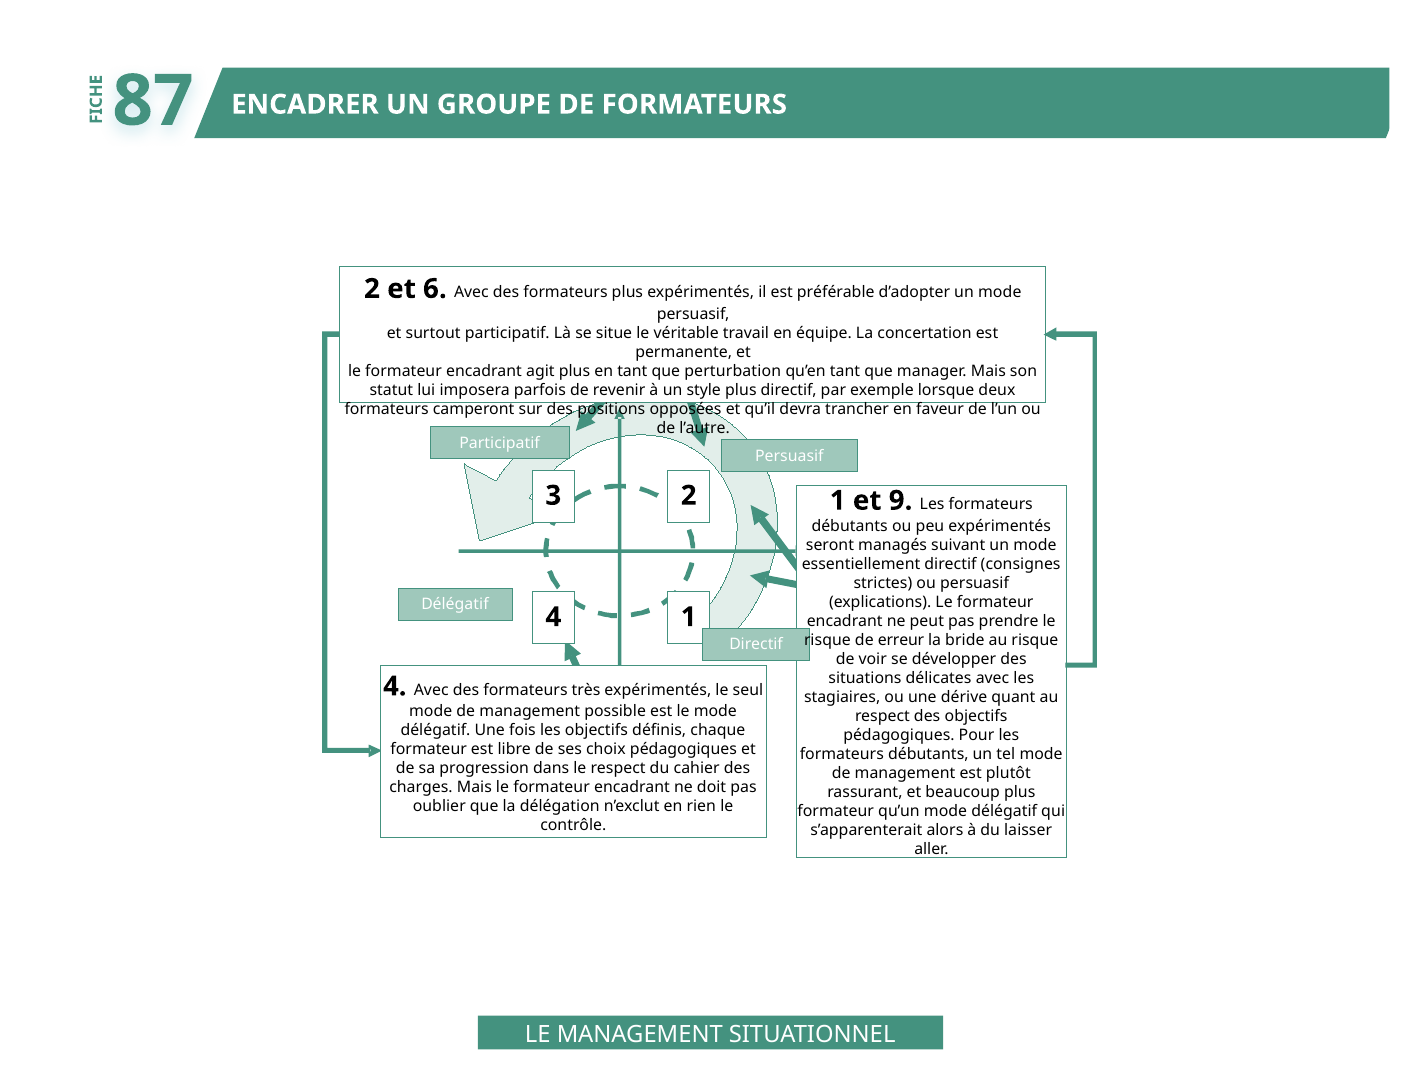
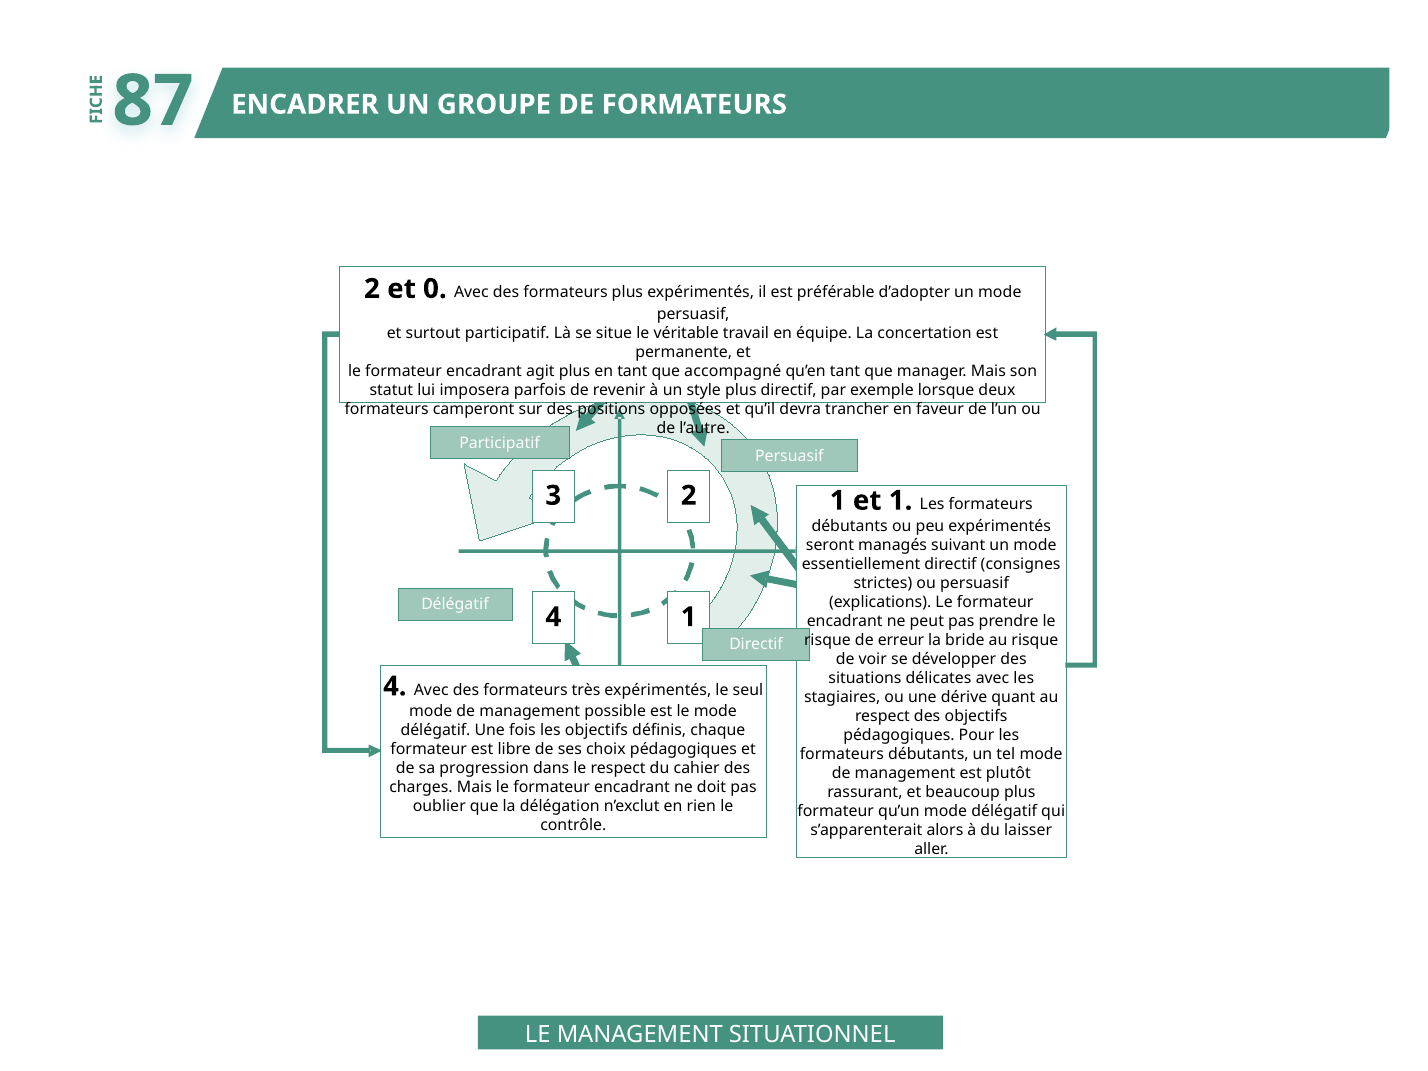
6: 6 -> 0
perturbation: perturbation -> accompagné
et 9: 9 -> 1
